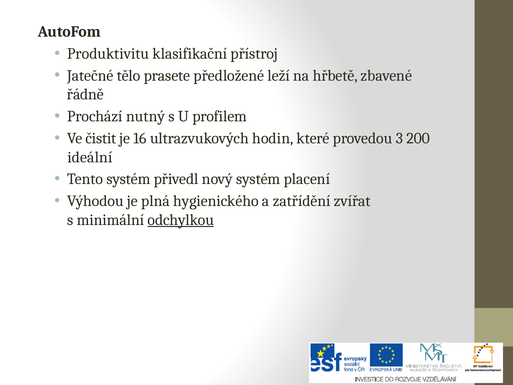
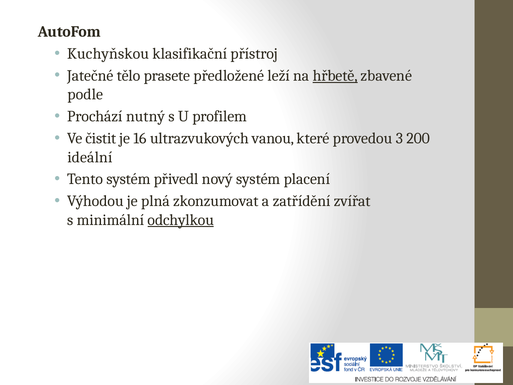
Produktivitu: Produktivitu -> Kuchyňskou
hřbetě underline: none -> present
řádně: řádně -> podle
hodin: hodin -> vanou
hygienického: hygienického -> zkonzumovat
